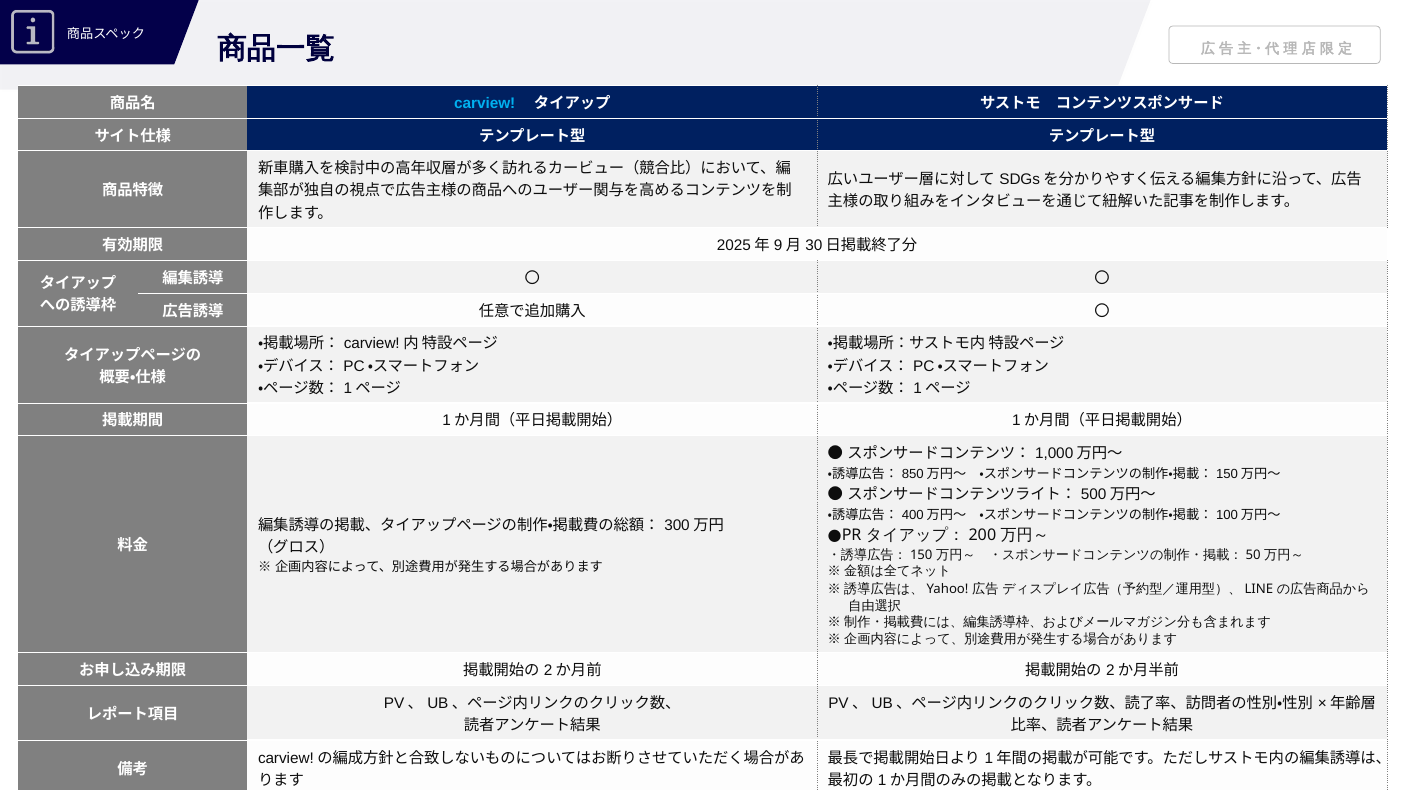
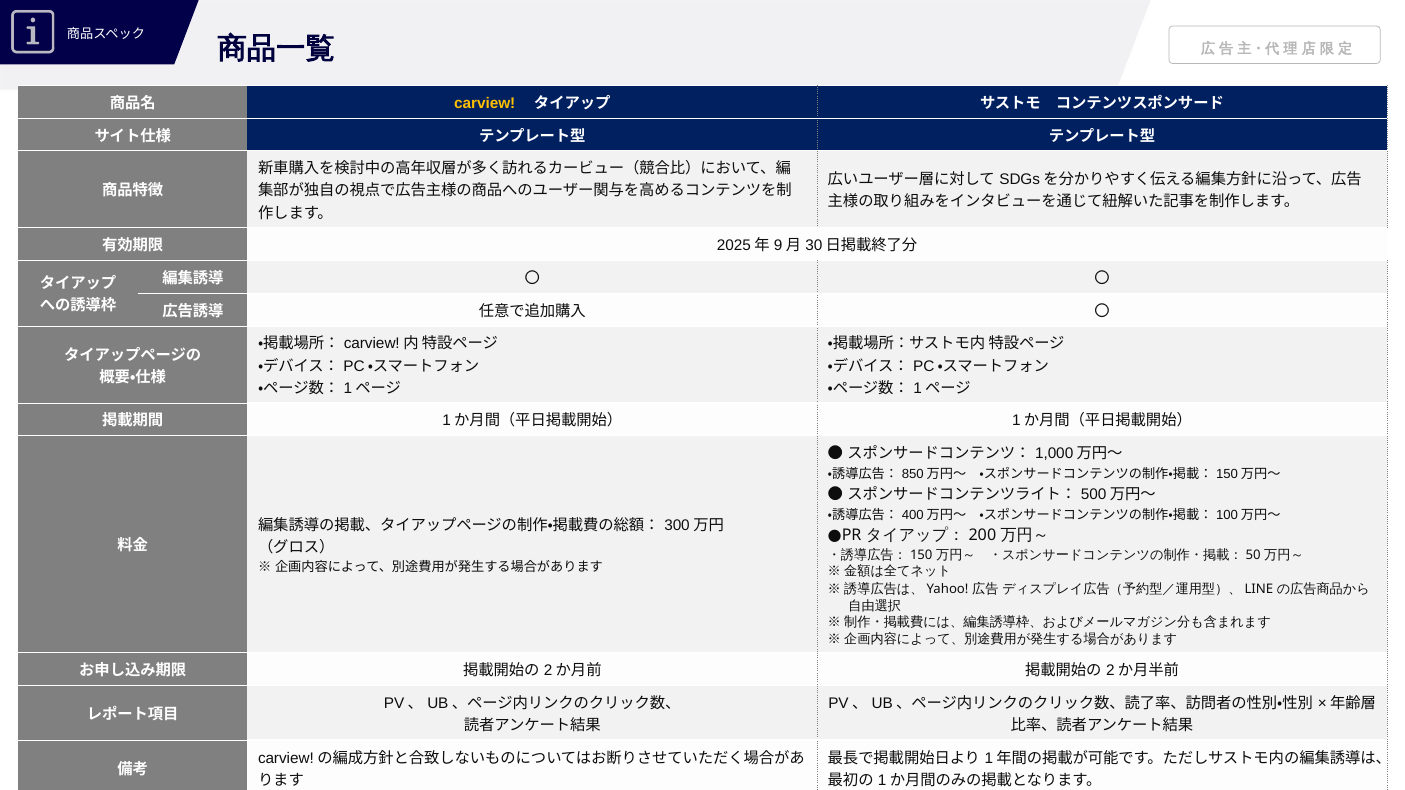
carview colour: light blue -> yellow
